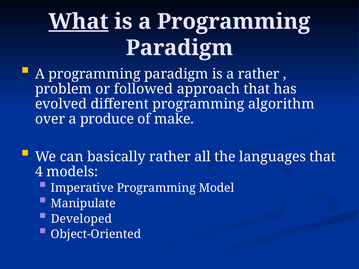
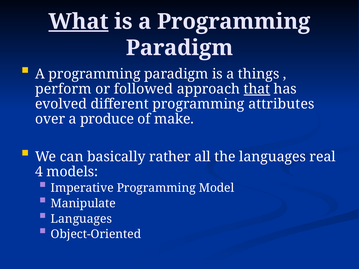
a rather: rather -> things
problem: problem -> perform
that at (257, 89) underline: none -> present
algorithm: algorithm -> attributes
languages that: that -> real
Developed at (81, 219): Developed -> Languages
